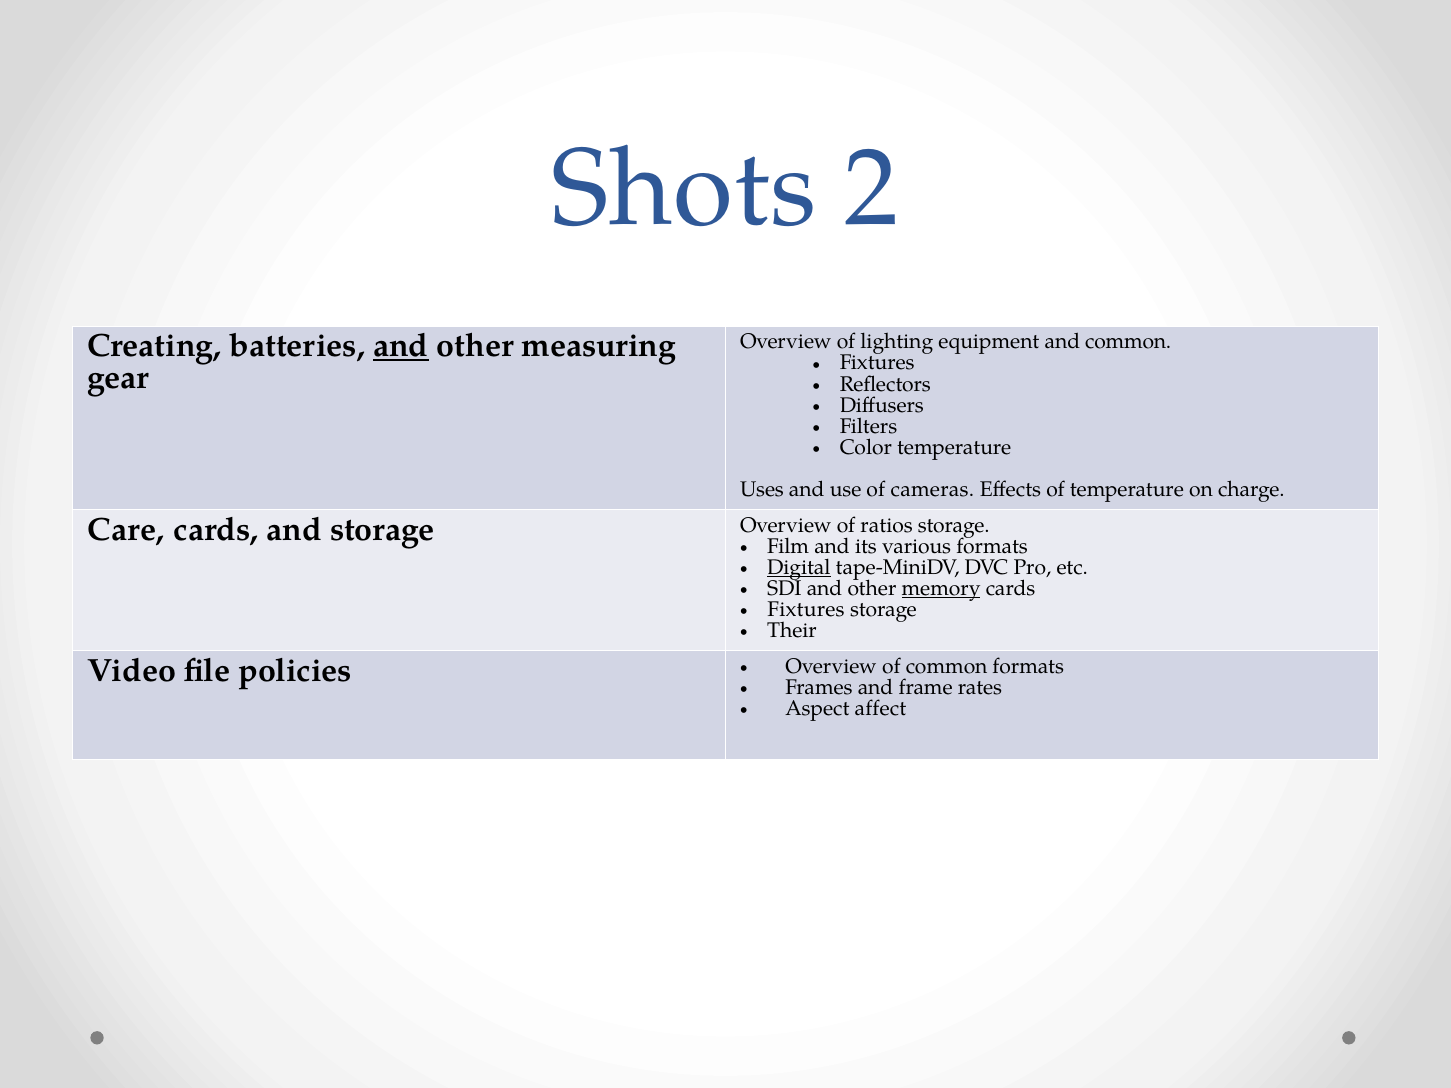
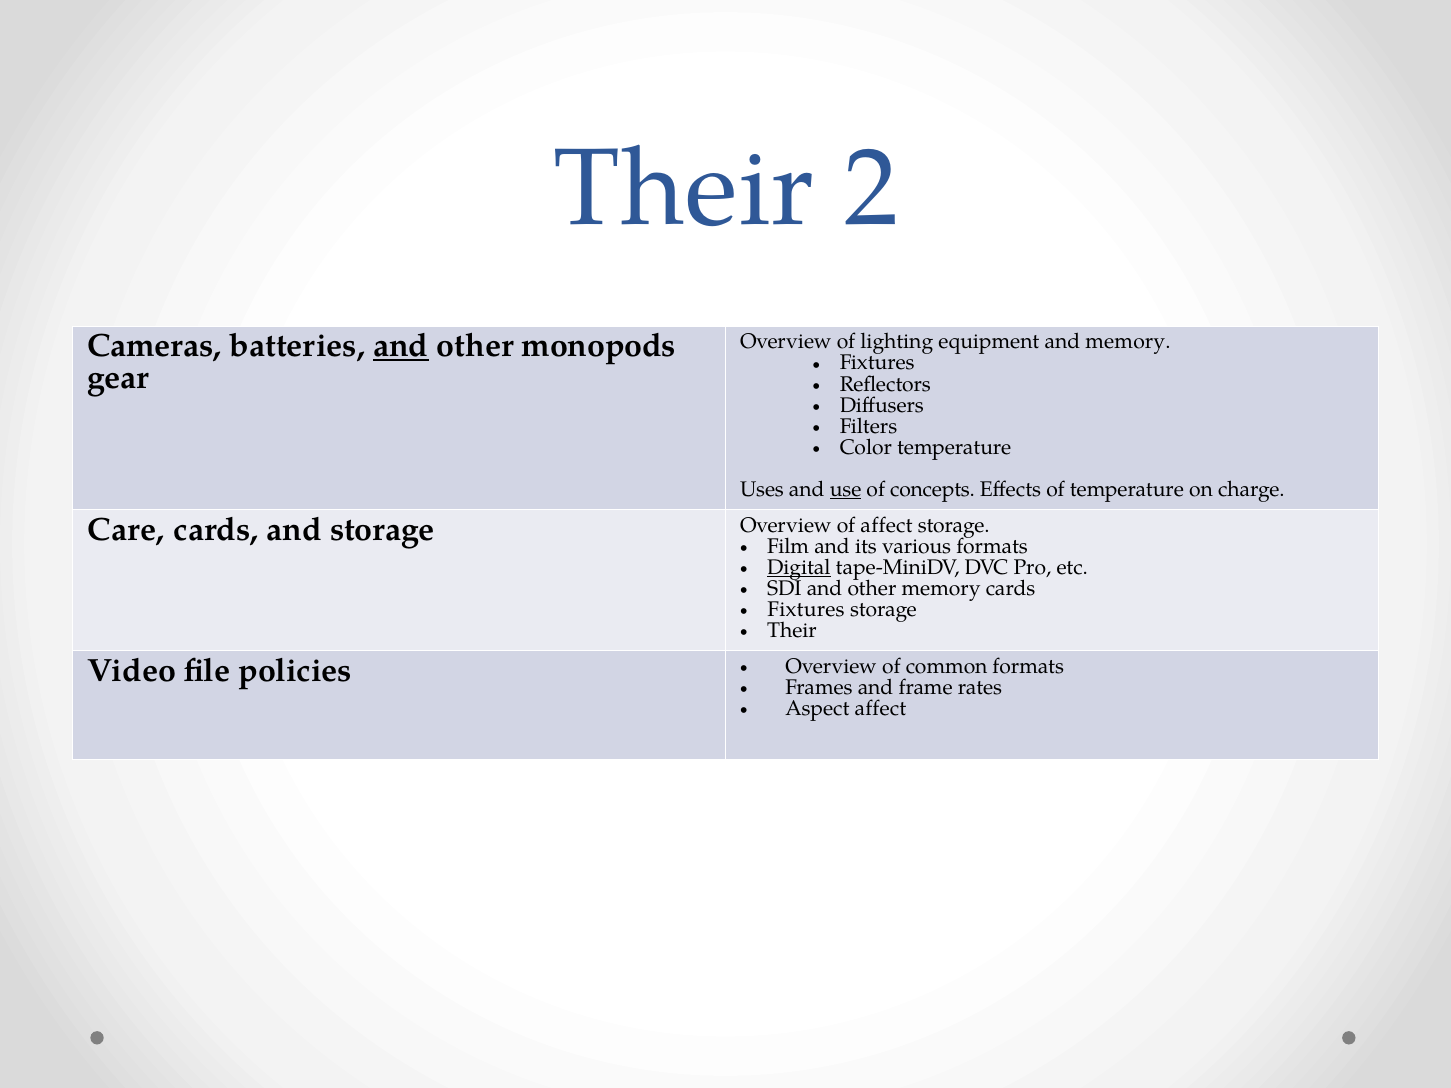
Shots at (684, 189): Shots -> Their
and common: common -> memory
Creating: Creating -> Cameras
measuring: measuring -> monopods
use underline: none -> present
cameras: cameras -> concepts
of ratios: ratios -> affect
memory at (941, 588) underline: present -> none
